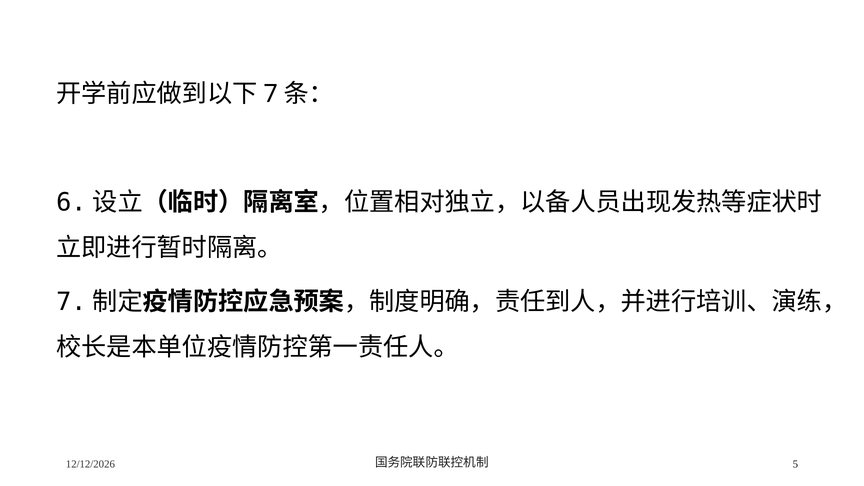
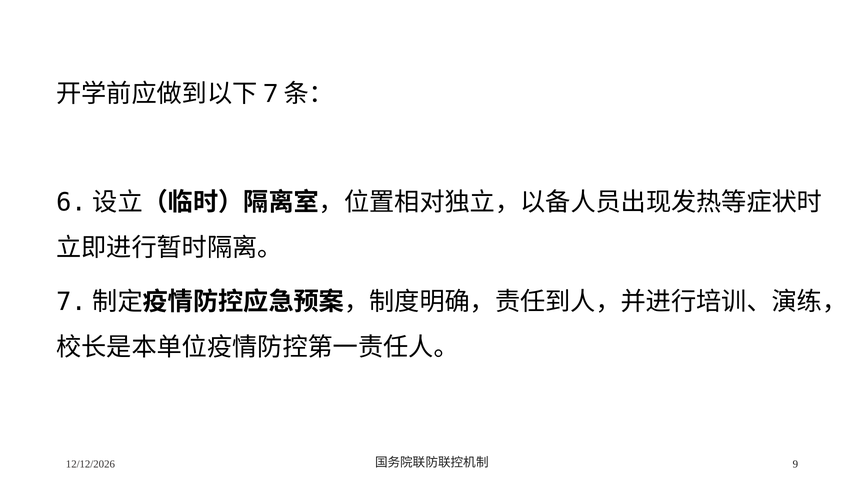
5: 5 -> 9
